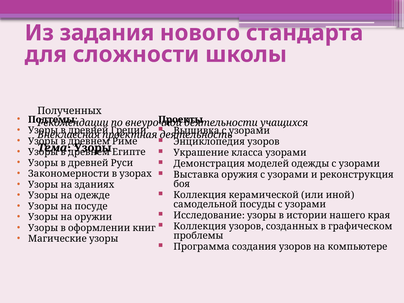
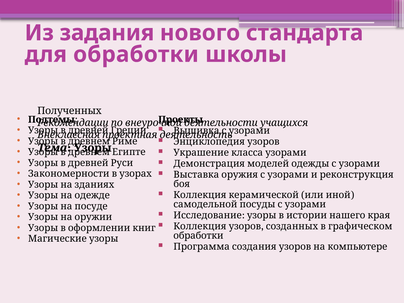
для сложности: сложности -> обработки
проблемы at (198, 236): проблемы -> обработки
